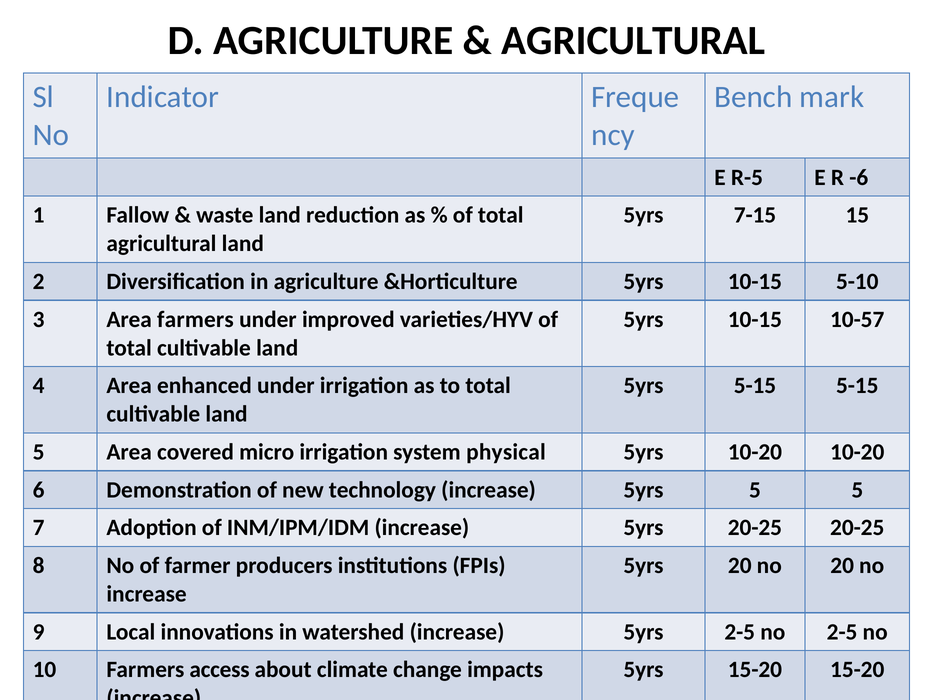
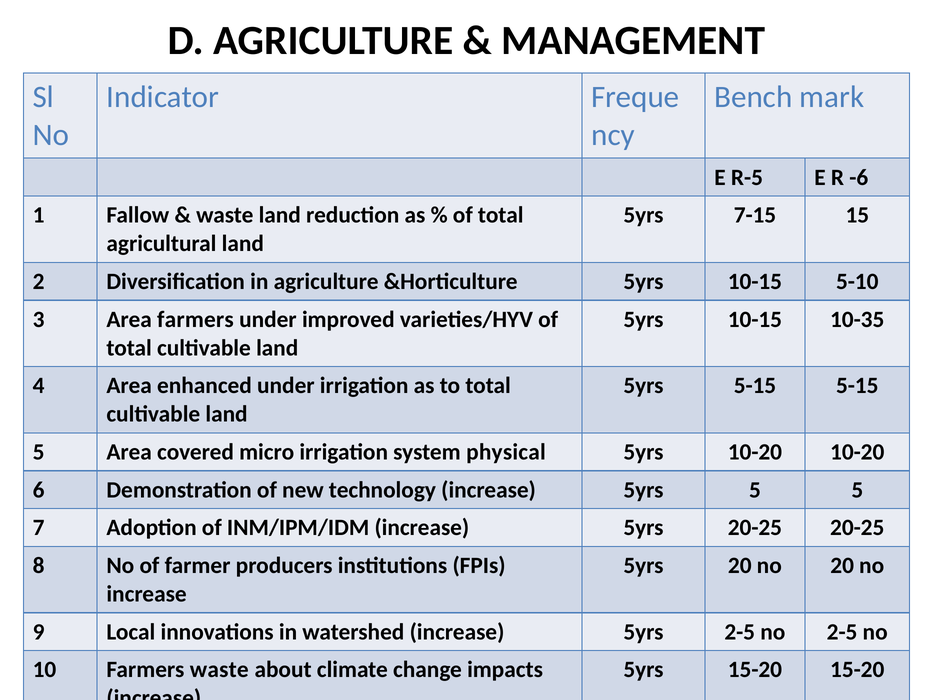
AGRICULTURAL at (633, 41): AGRICULTURAL -> MANAGEMENT
10-57: 10-57 -> 10-35
Farmers access: access -> waste
